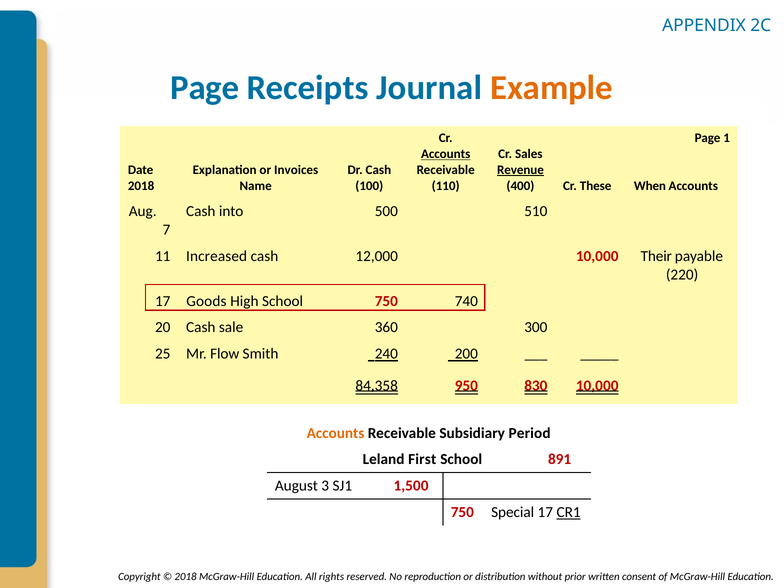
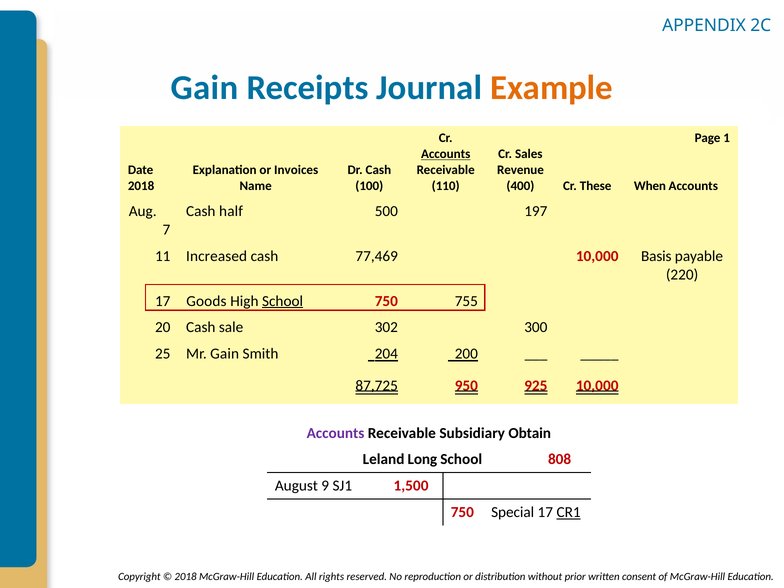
Page at (205, 88): Page -> Gain
Revenue underline: present -> none
into: into -> half
510: 510 -> 197
12,000: 12,000 -> 77,469
Their: Their -> Basis
School at (283, 301) underline: none -> present
740: 740 -> 755
360: 360 -> 302
Mr Flow: Flow -> Gain
240: 240 -> 204
84,358: 84,358 -> 87,725
830: 830 -> 925
Accounts at (336, 433) colour: orange -> purple
Period: Period -> Obtain
First: First -> Long
891: 891 -> 808
3: 3 -> 9
